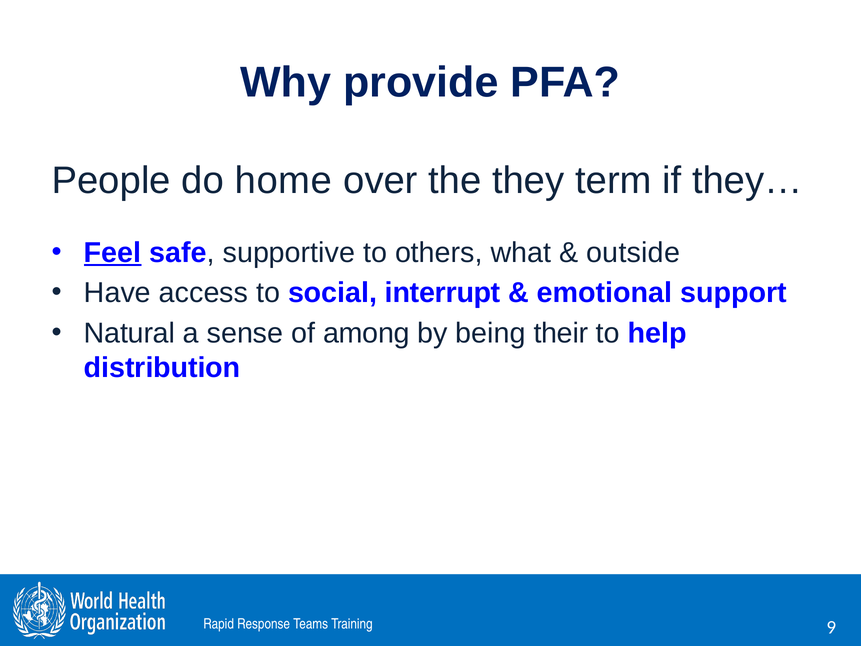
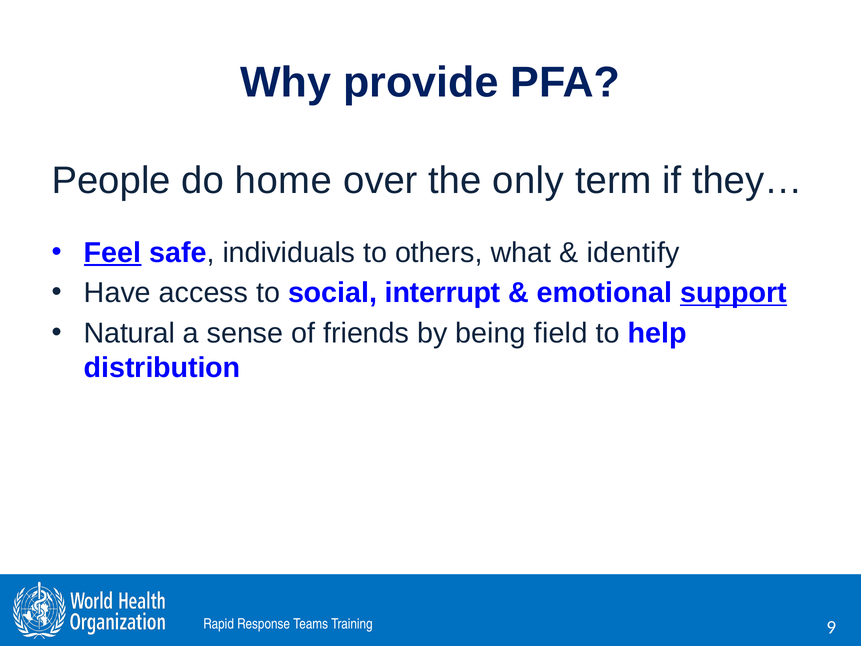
they: they -> only
supportive: supportive -> individuals
outside: outside -> identify
support underline: none -> present
among: among -> friends
their: their -> field
